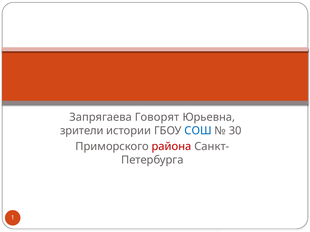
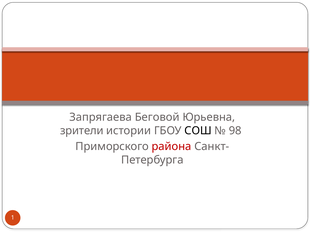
Говорят: Говорят -> Беговой
СОШ colour: blue -> black
30: 30 -> 98
